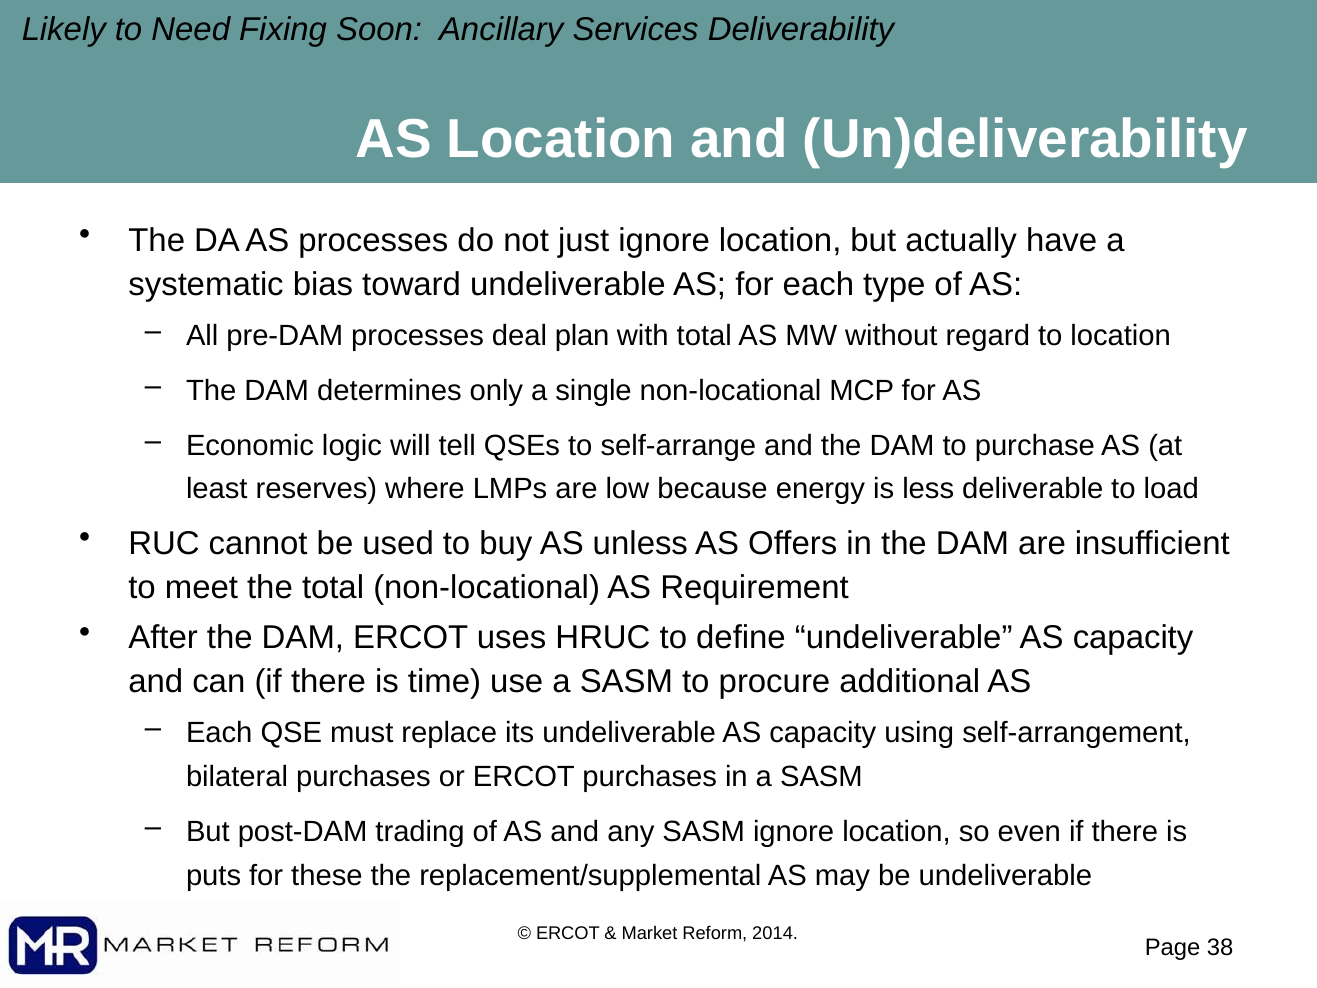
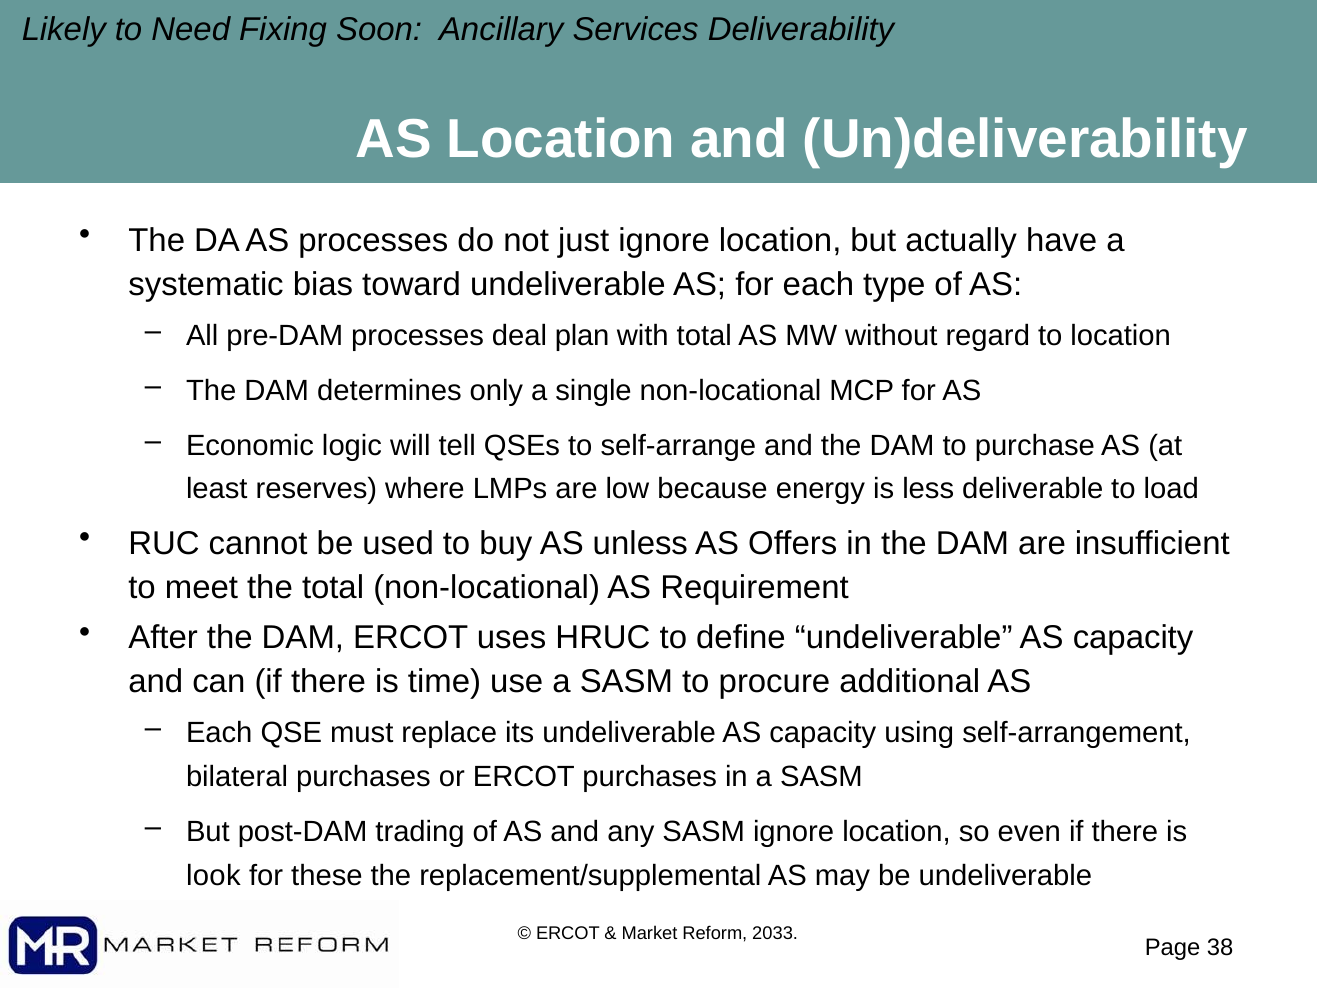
puts: puts -> look
2014: 2014 -> 2033
